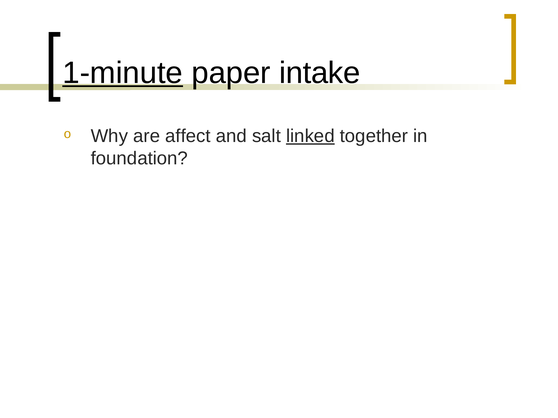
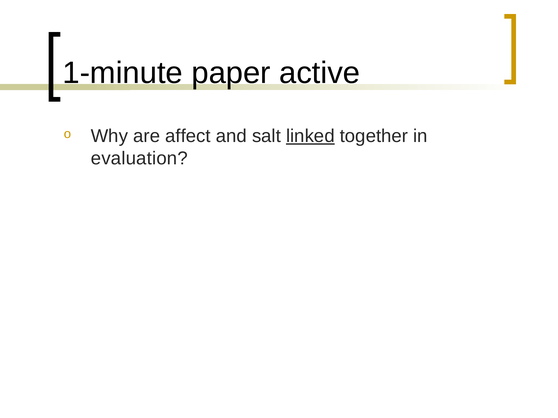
1-minute underline: present -> none
intake: intake -> active
foundation: foundation -> evaluation
